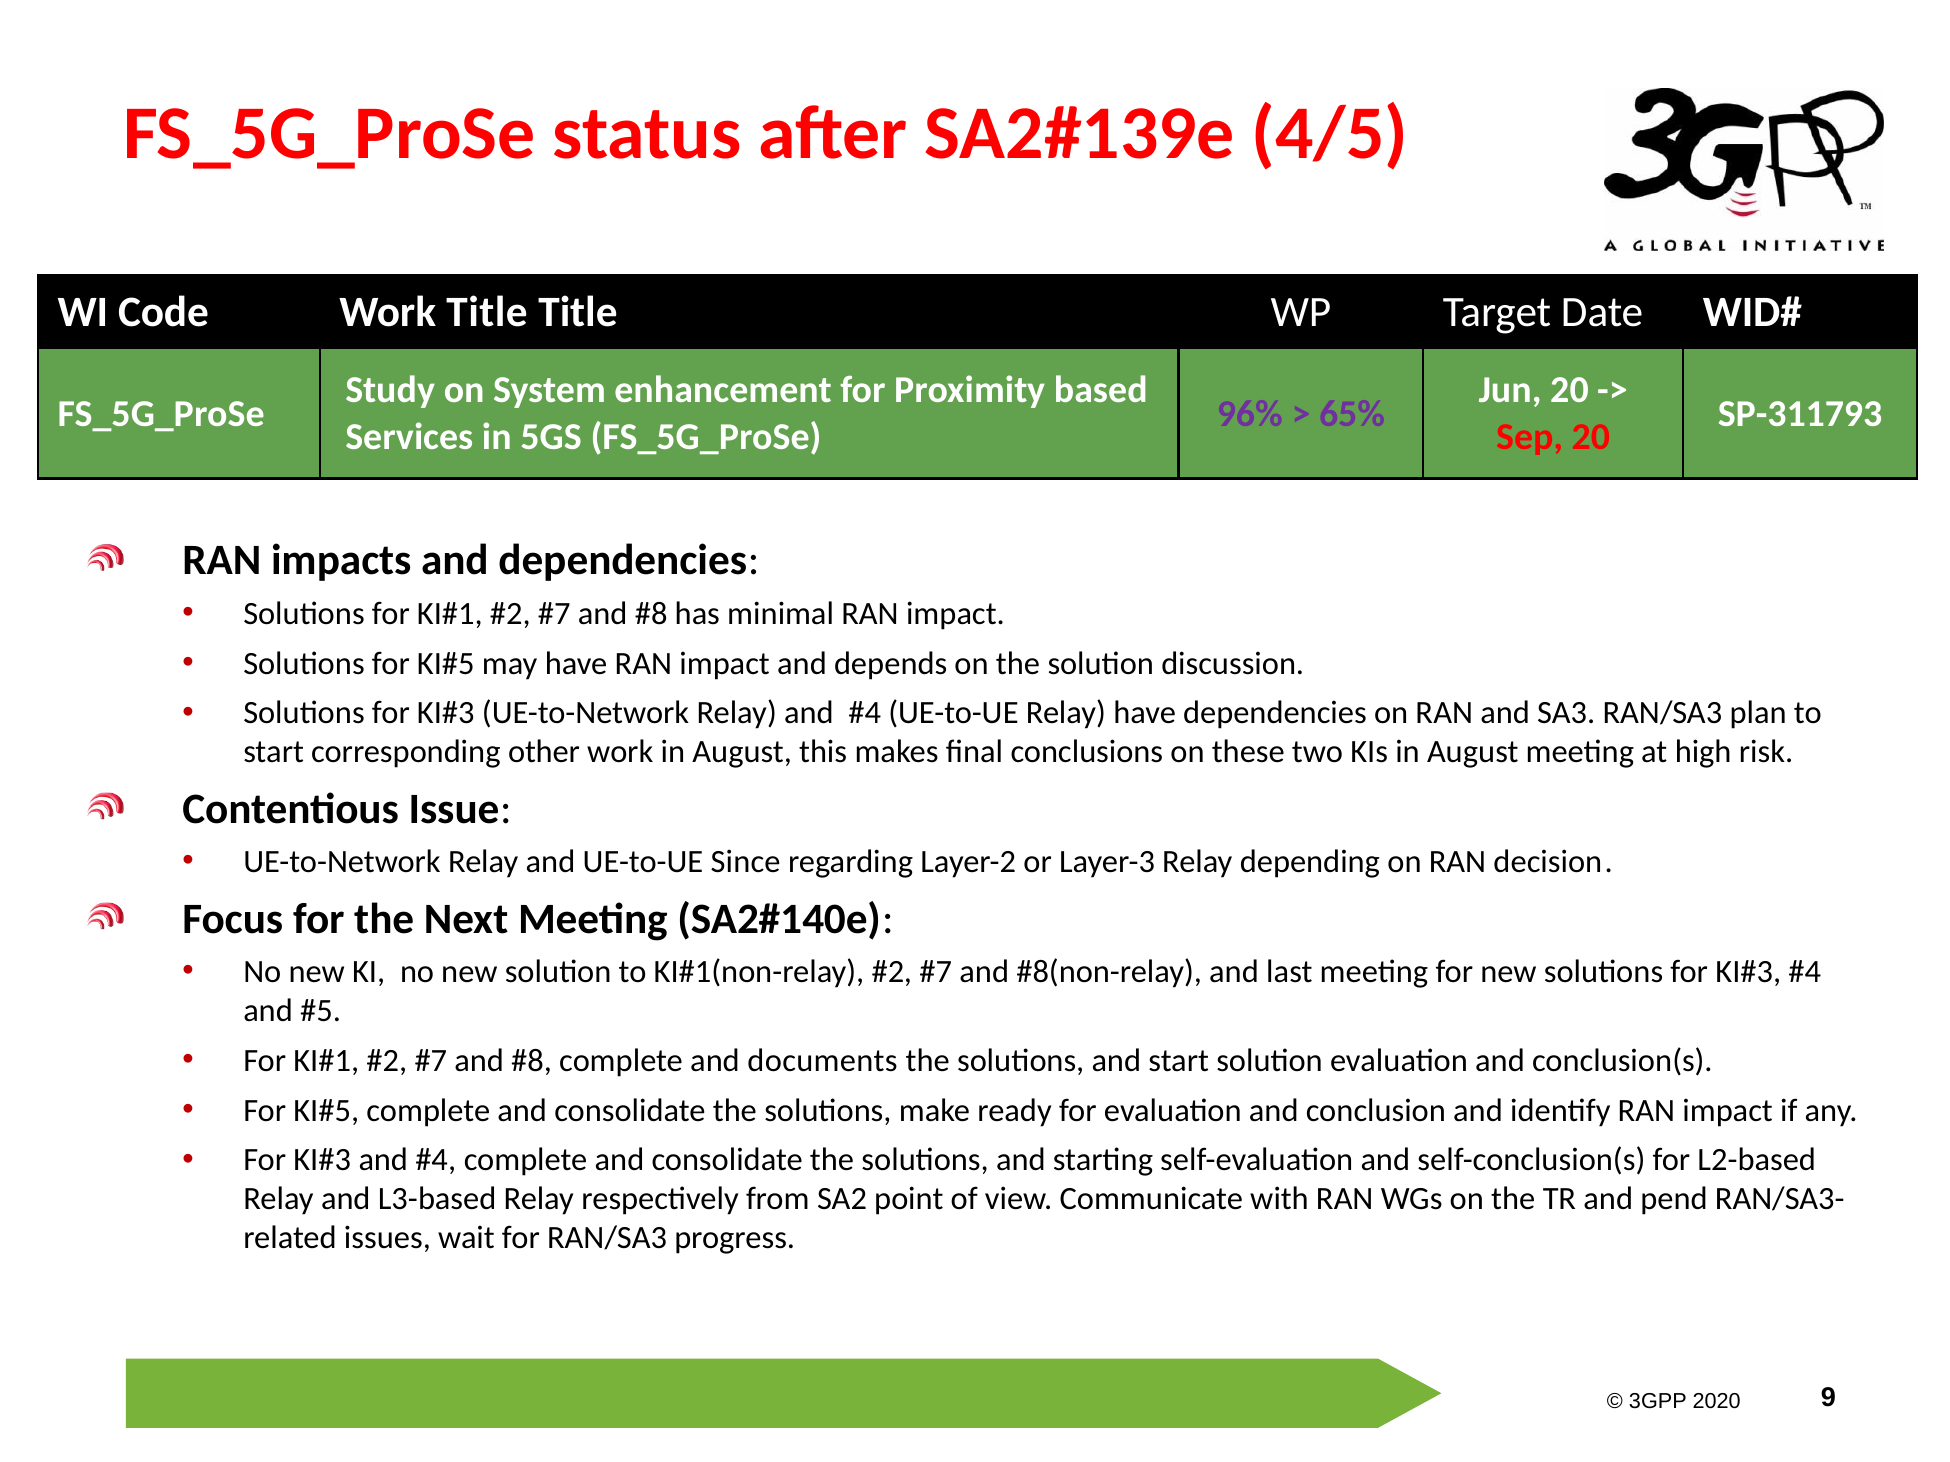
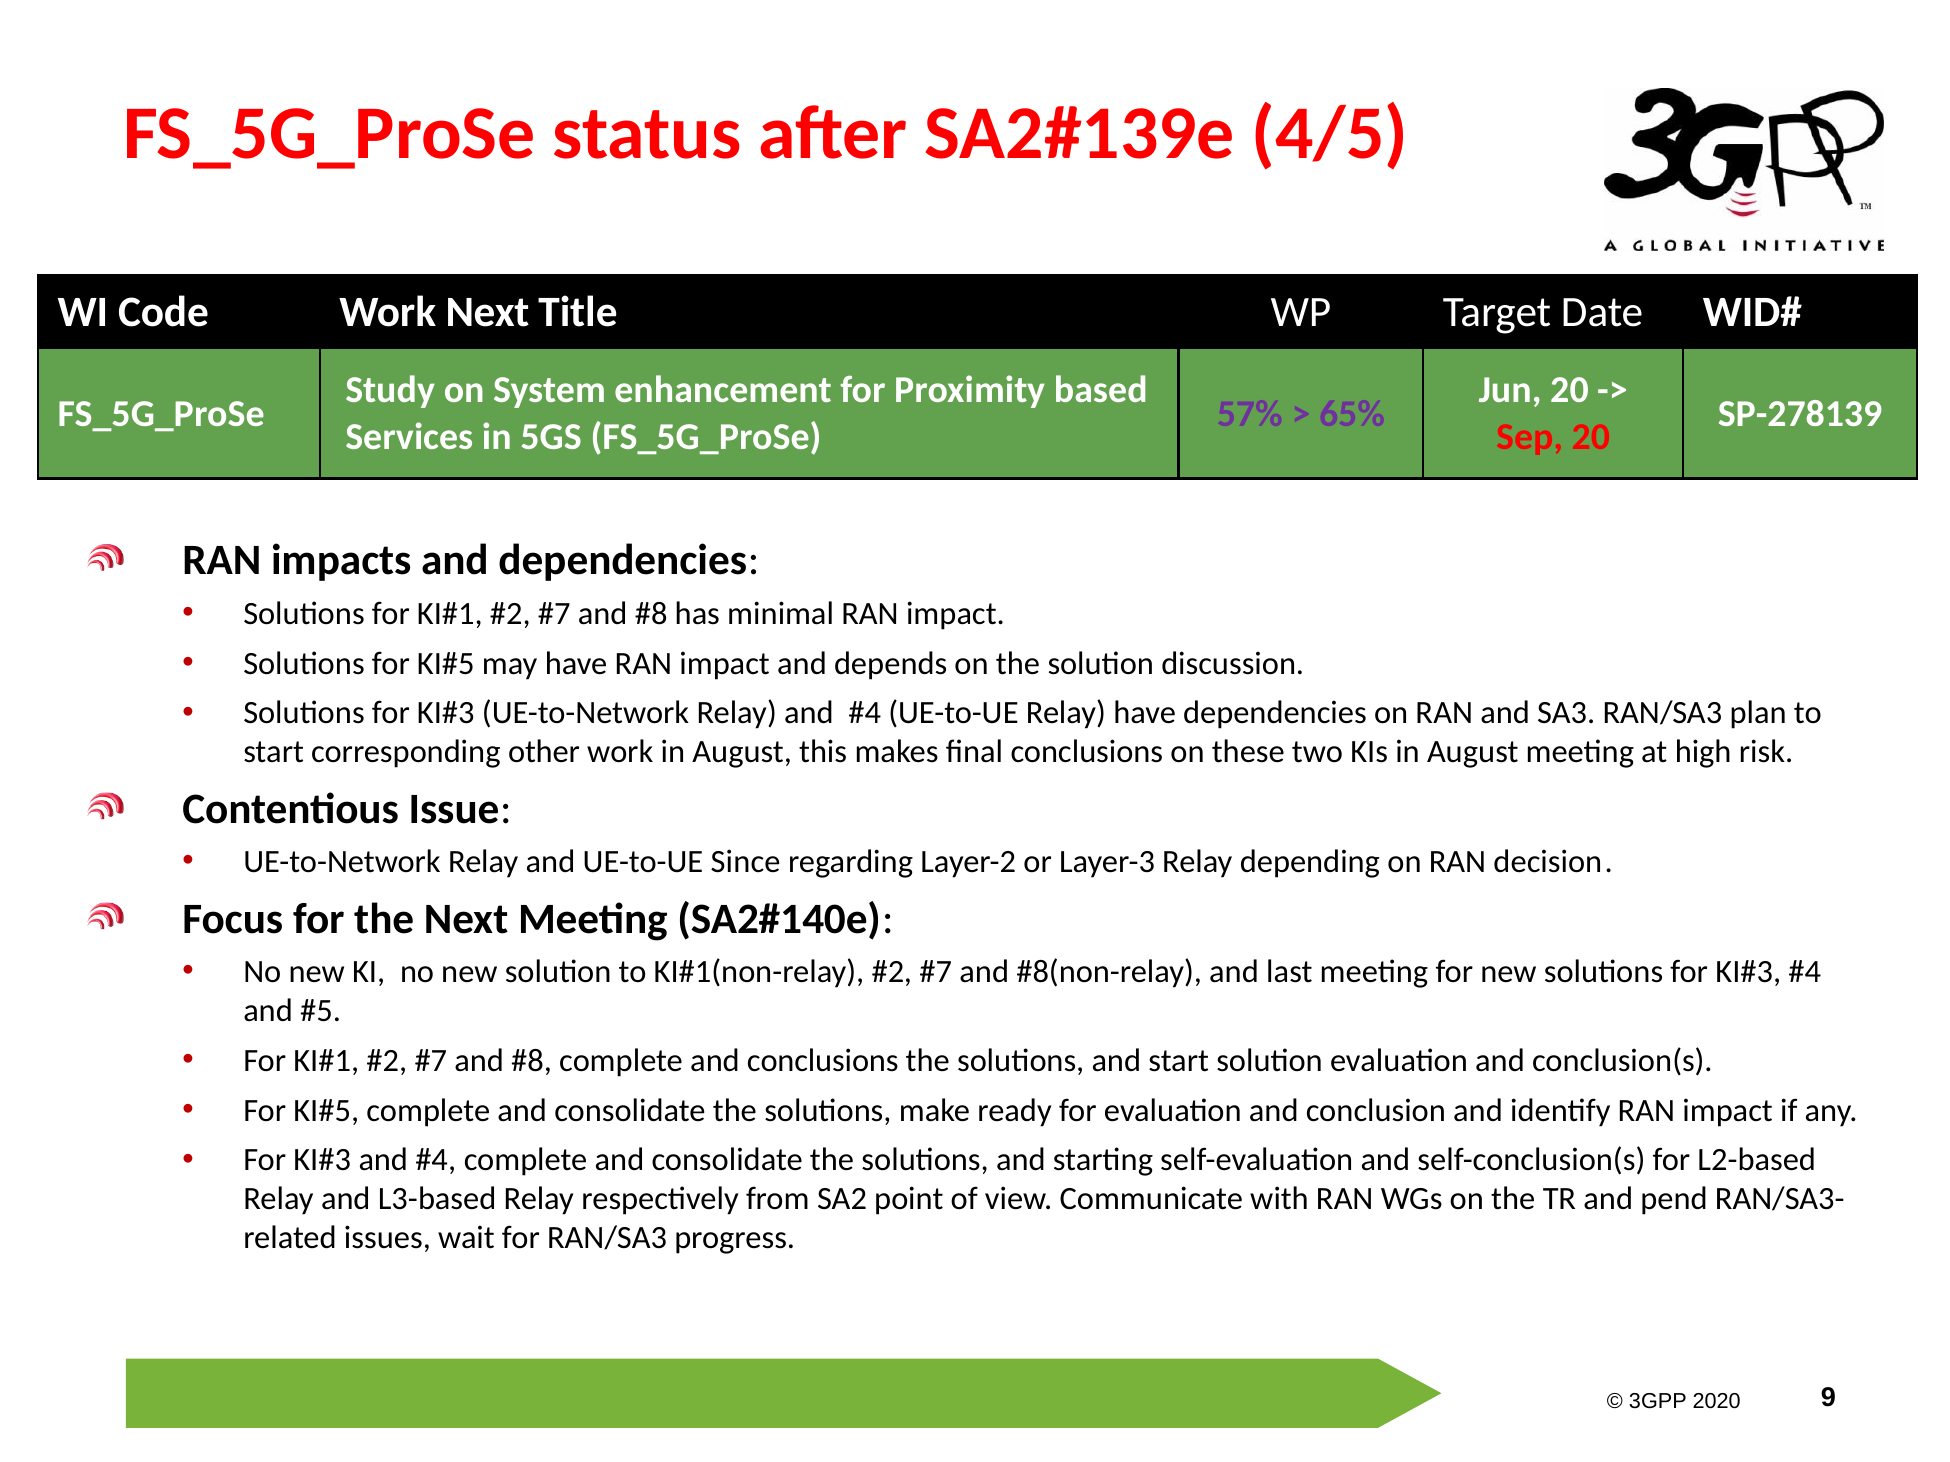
Work Title: Title -> Next
96%: 96% -> 57%
SP-311793: SP-311793 -> SP-278139
and documents: documents -> conclusions
